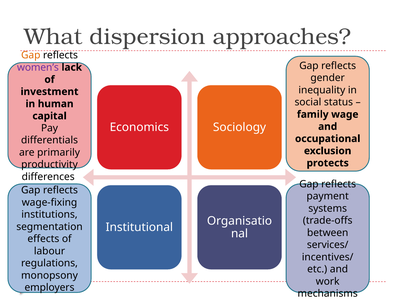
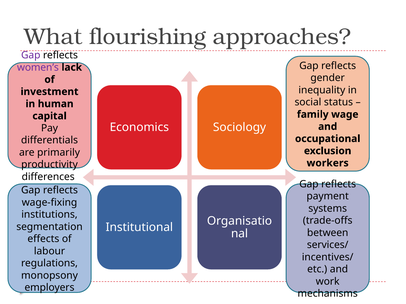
dispersion: dispersion -> flourishing
Gap at (31, 55) colour: orange -> purple
protects: protects -> workers
